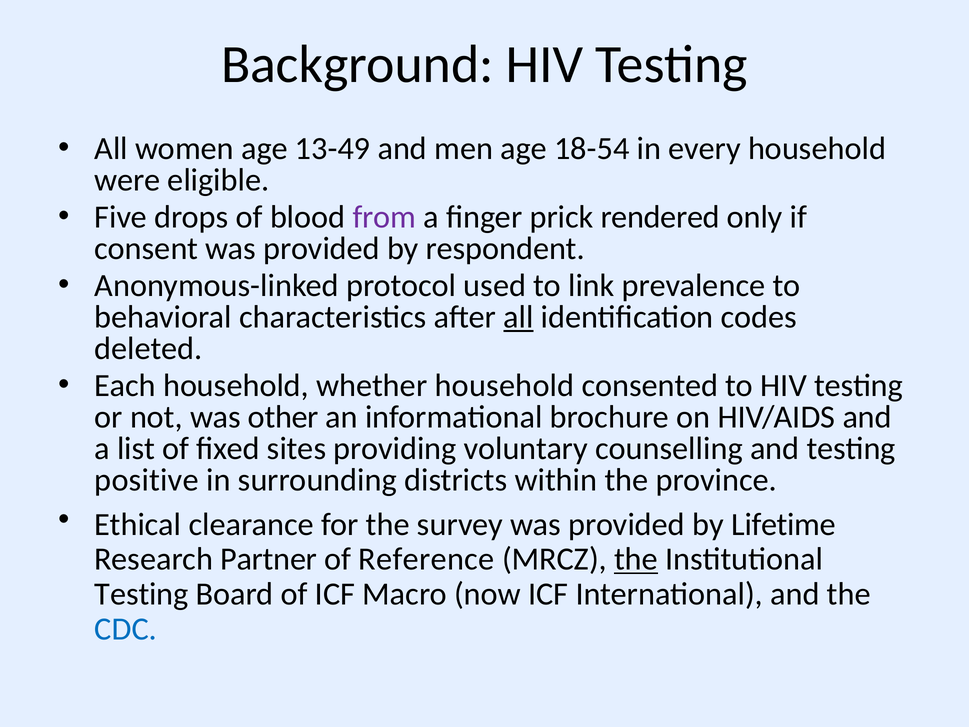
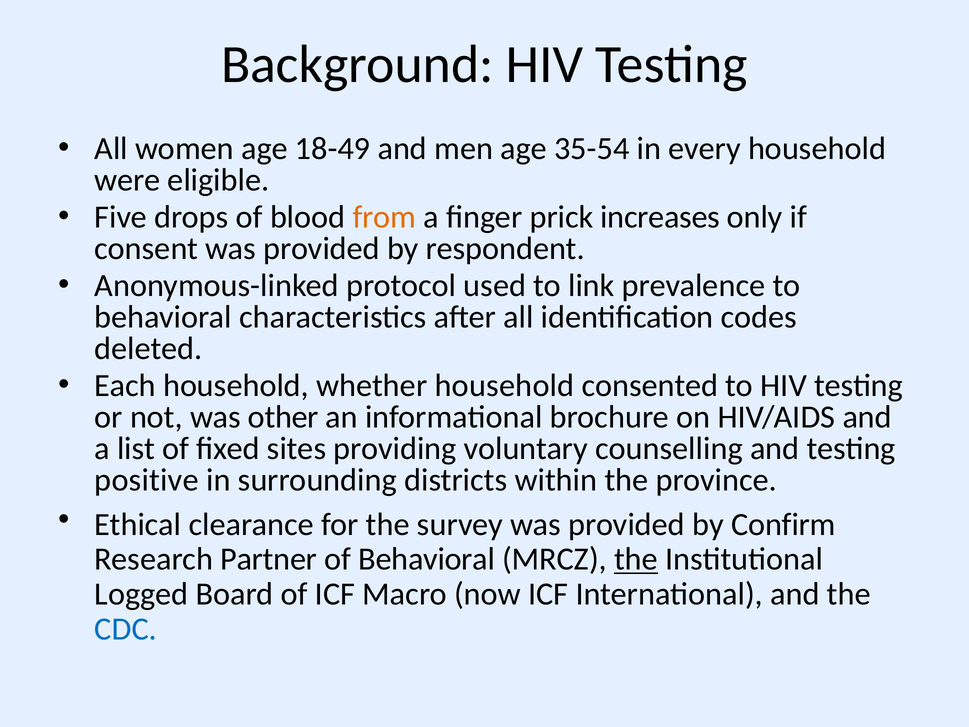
13-49: 13-49 -> 18-49
18-54: 18-54 -> 35-54
from colour: purple -> orange
rendered: rendered -> increases
all at (518, 317) underline: present -> none
Lifetime: Lifetime -> Confirm
of Reference: Reference -> Behavioral
Testing at (141, 594): Testing -> Logged
